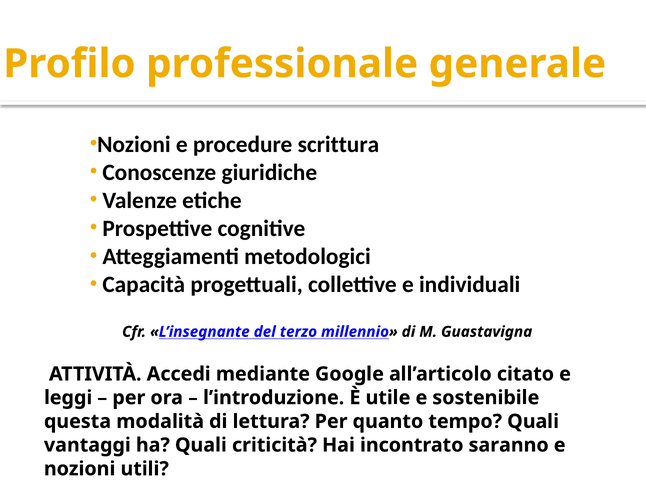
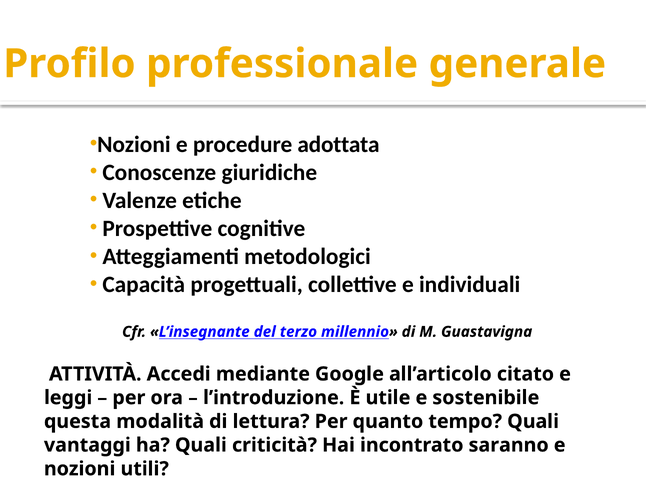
scrittura: scrittura -> adottata
